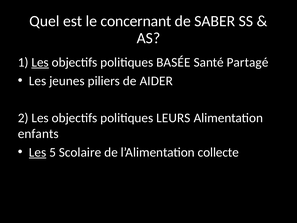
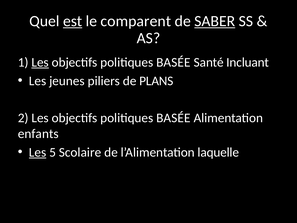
est underline: none -> present
concernant: concernant -> comparent
SABER underline: none -> present
Partagé: Partagé -> Incluant
AIDER: AIDER -> PLANS
LEURS at (173, 118): LEURS -> BASÉE
collecte: collecte -> laquelle
